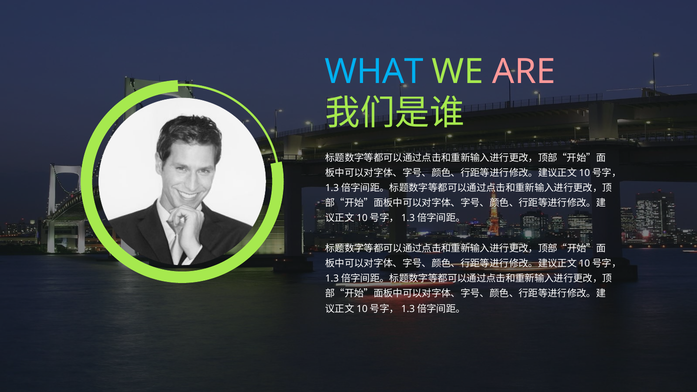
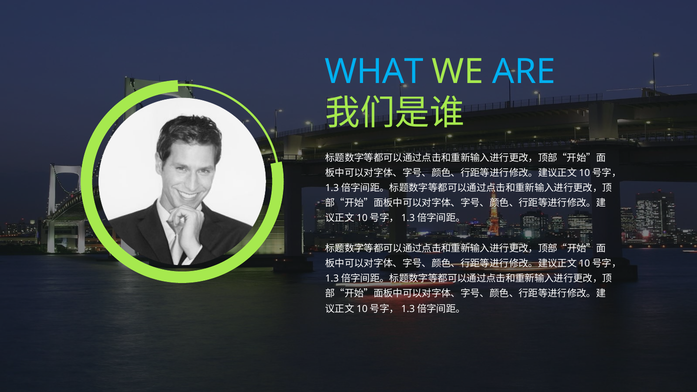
ARE colour: pink -> light blue
